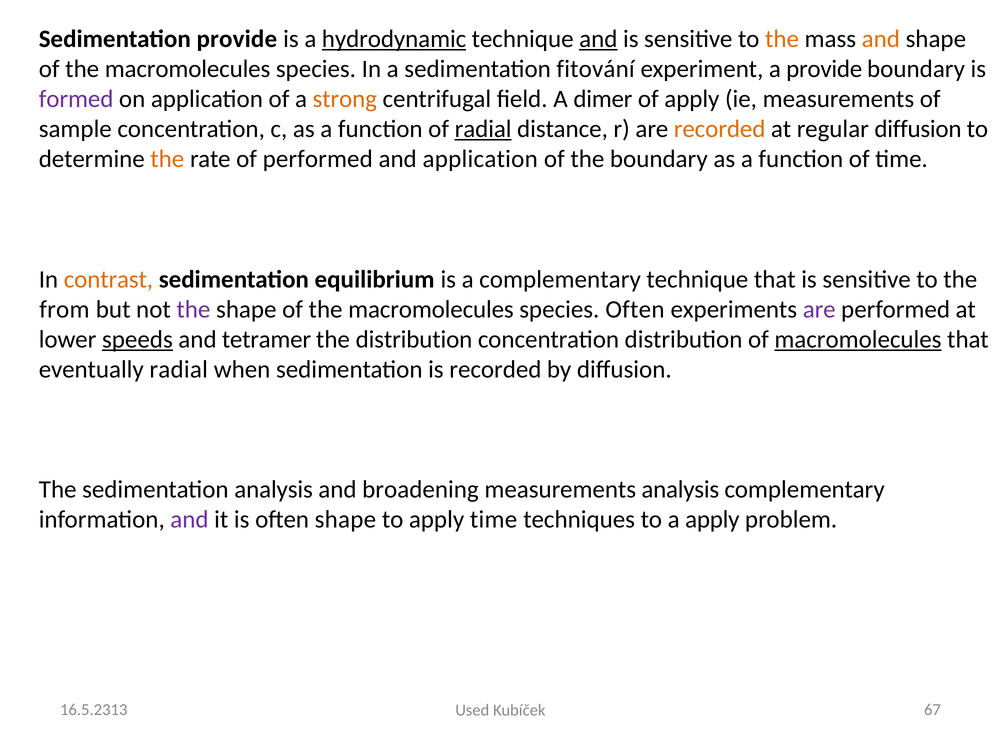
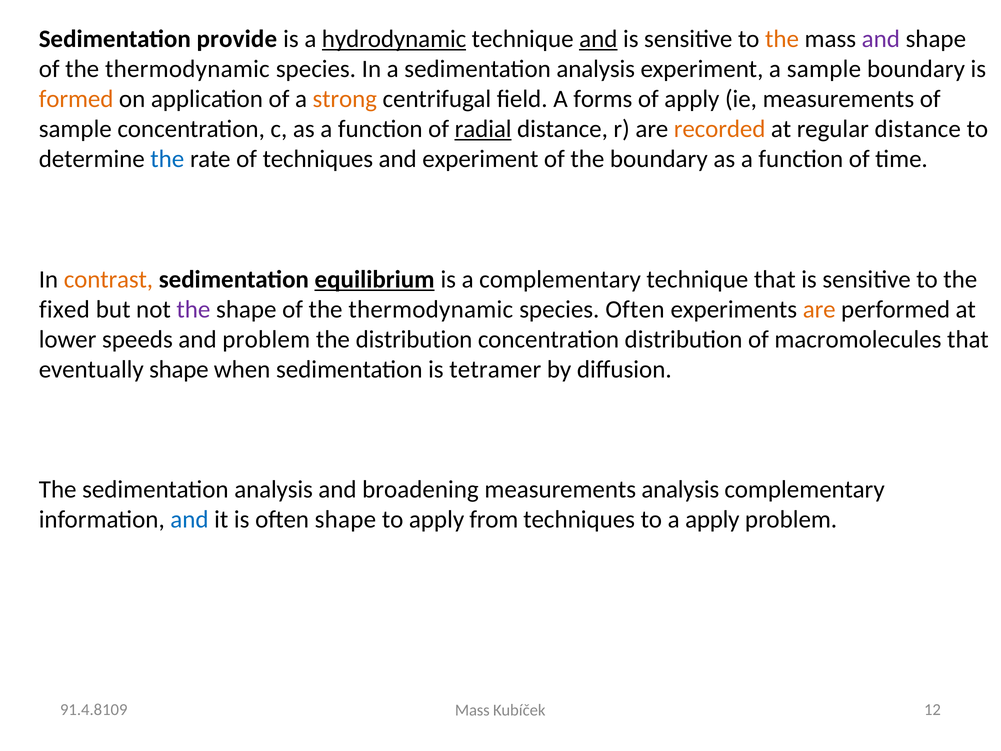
and at (881, 39) colour: orange -> purple
macromolecules at (188, 69): macromolecules -> thermodynamic
a sedimentation fitování: fitování -> analysis
a provide: provide -> sample
formed colour: purple -> orange
dimer: dimer -> forms
regular diffusion: diffusion -> distance
the at (167, 159) colour: orange -> blue
of performed: performed -> techniques
and application: application -> experiment
equilibrium underline: none -> present
from: from -> fixed
macromolecules at (431, 309): macromolecules -> thermodynamic
are at (819, 309) colour: purple -> orange
speeds underline: present -> none
and tetramer: tetramer -> problem
macromolecules at (858, 339) underline: present -> none
eventually radial: radial -> shape
is recorded: recorded -> tetramer
and at (189, 520) colour: purple -> blue
apply time: time -> from
16.5.2313: 16.5.2313 -> 91.4.8109
Used at (472, 710): Used -> Mass
67: 67 -> 12
